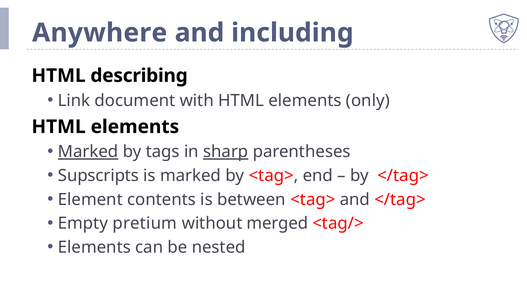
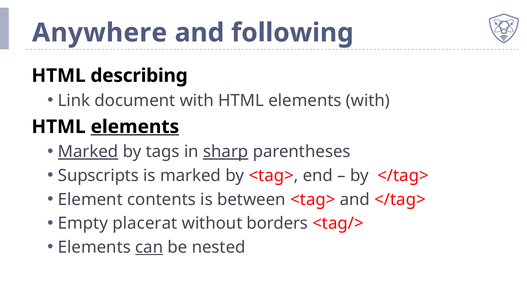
including: including -> following
elements only: only -> with
elements at (135, 127) underline: none -> present
pretium: pretium -> placerat
merged: merged -> borders
can underline: none -> present
